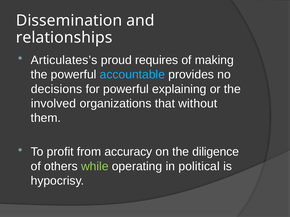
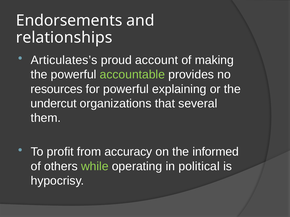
Dissemination: Dissemination -> Endorsements
requires: requires -> account
accountable colour: light blue -> light green
decisions: decisions -> resources
involved: involved -> undercut
without: without -> several
diligence: diligence -> informed
